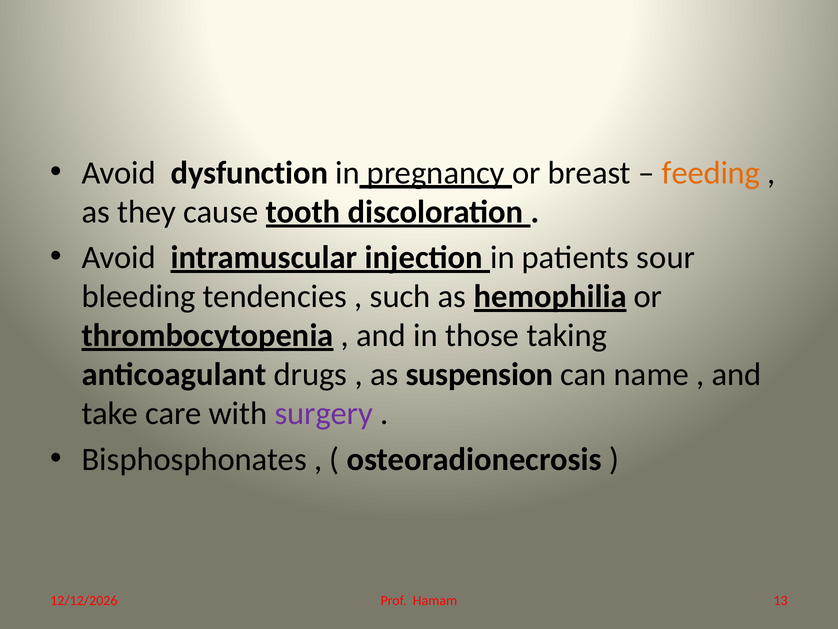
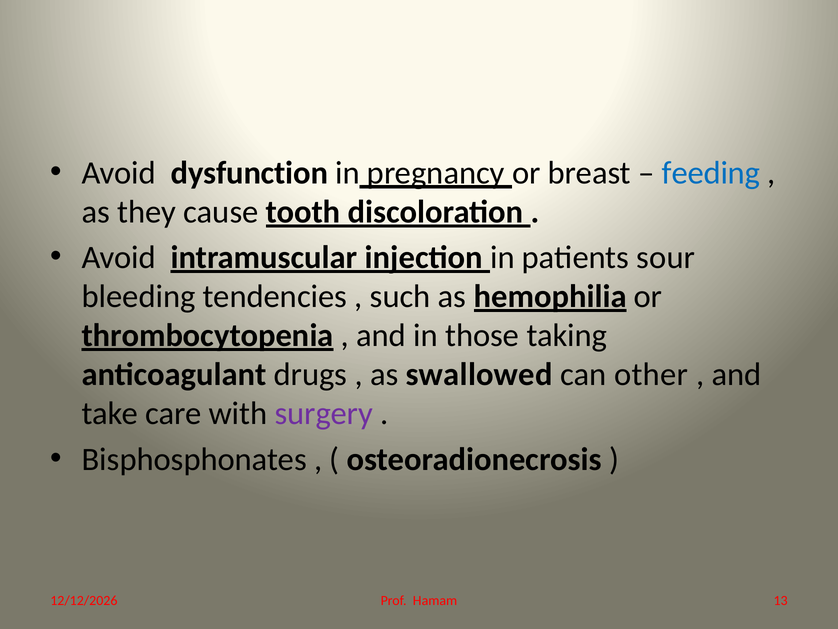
feeding colour: orange -> blue
suspension: suspension -> swallowed
name: name -> other
